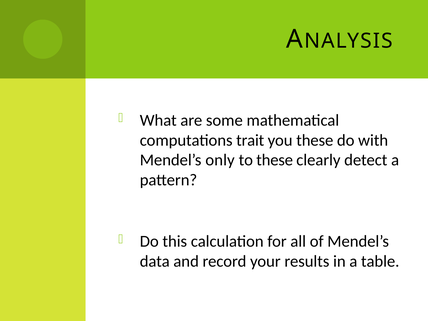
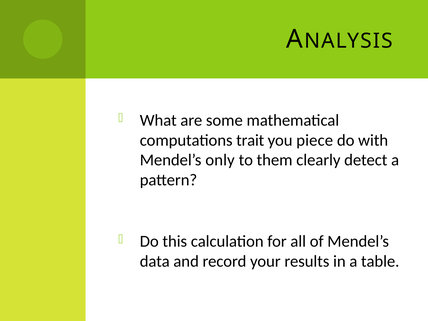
you these: these -> piece
to these: these -> them
